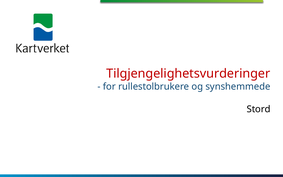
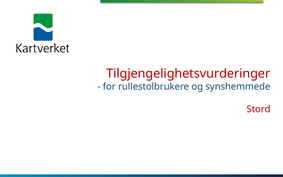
Stord colour: black -> red
